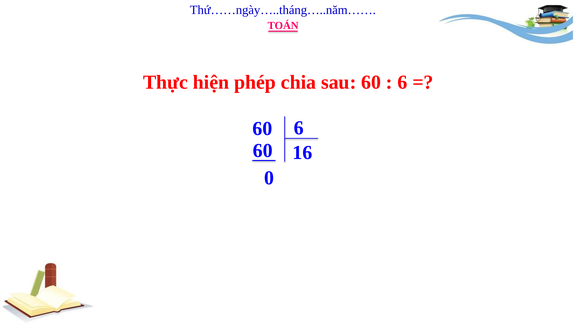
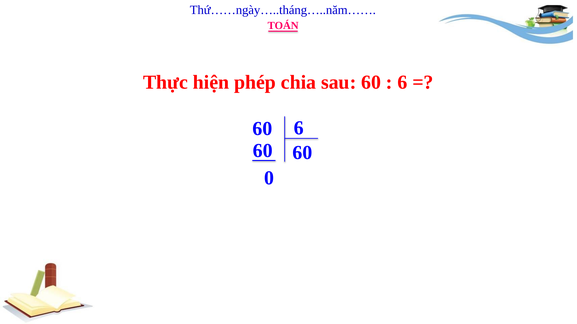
16 at (302, 153): 16 -> 60
